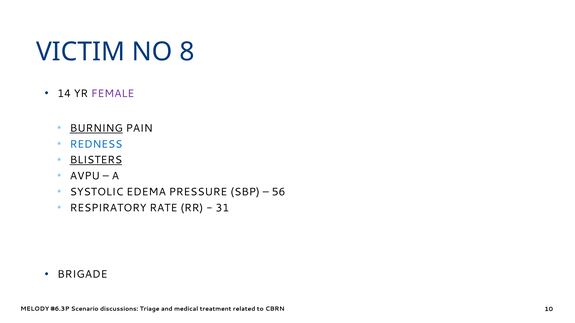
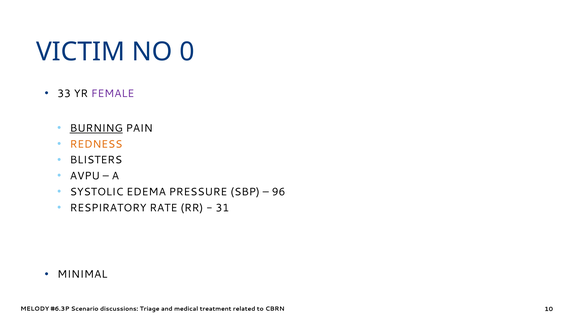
8: 8 -> 0
14: 14 -> 33
REDNESS colour: blue -> orange
BLISTERS underline: present -> none
56: 56 -> 96
BRIGADE: BRIGADE -> MINIMAL
